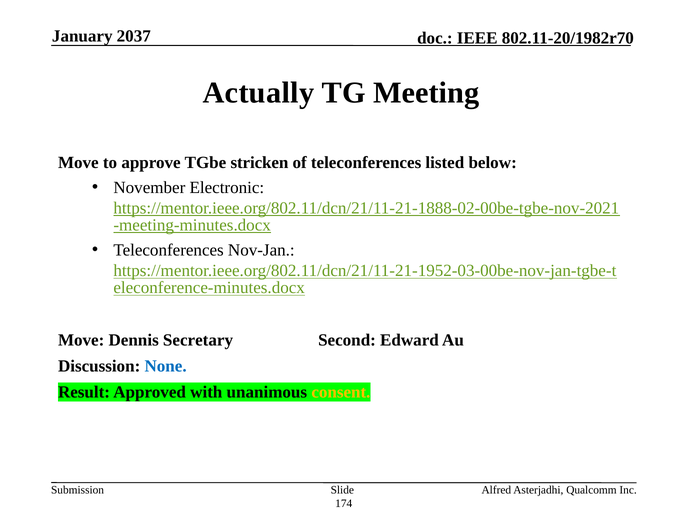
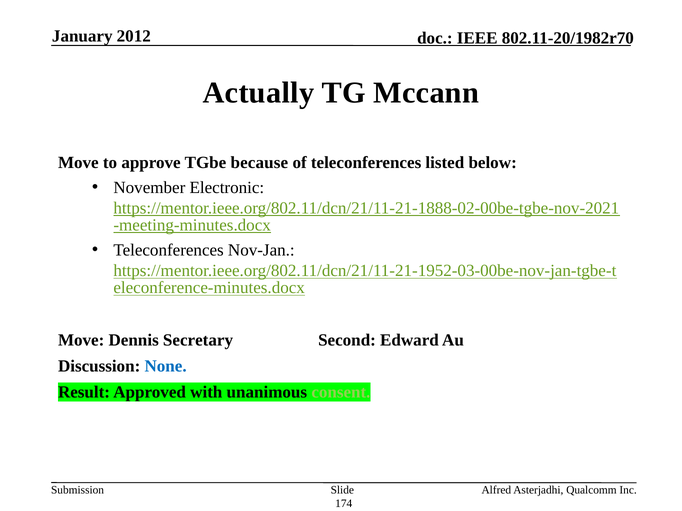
2037: 2037 -> 2012
Meeting: Meeting -> Mccann
stricken: stricken -> because
consent colour: yellow -> light green
